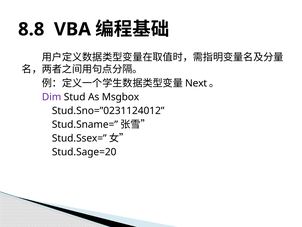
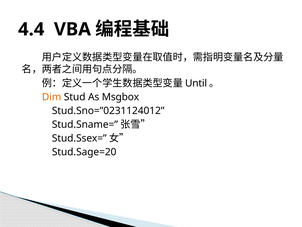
8.8: 8.8 -> 4.4
Next: Next -> Until
Dim colour: purple -> orange
